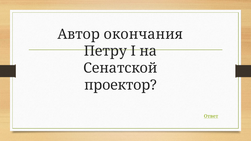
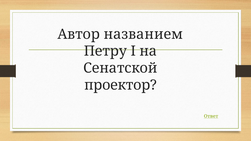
окончания: окончания -> названием
